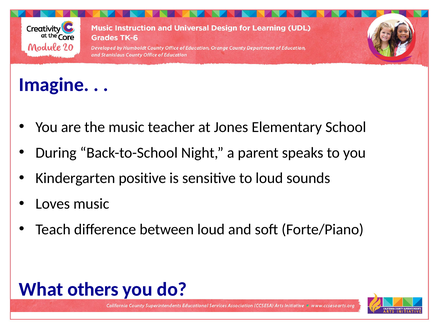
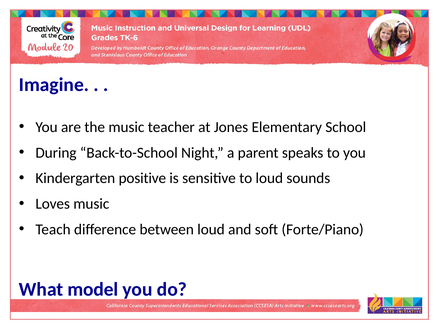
others: others -> model
